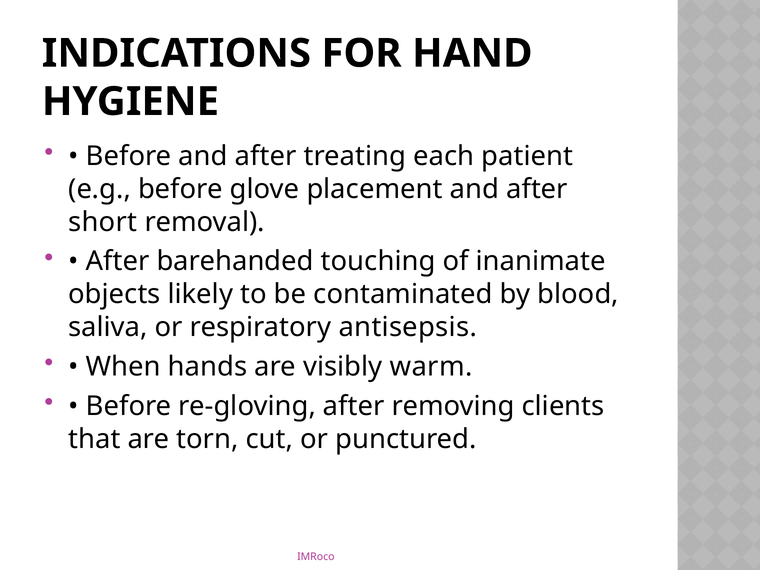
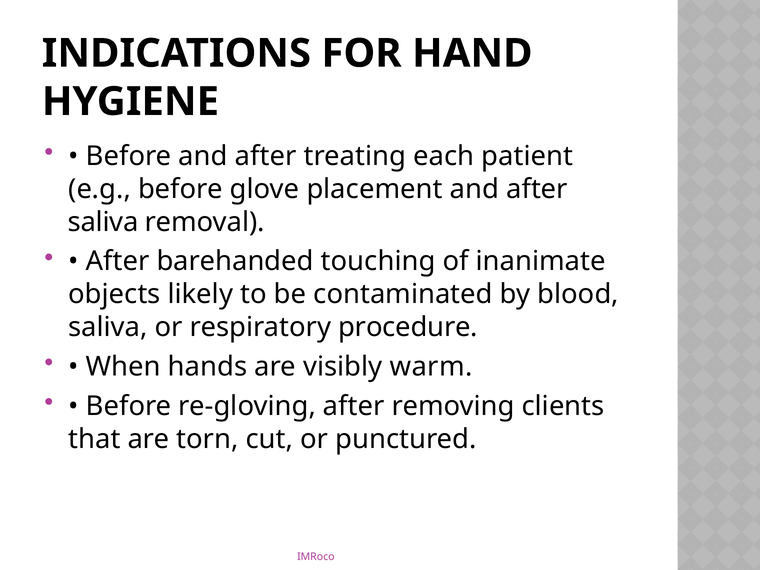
short at (103, 222): short -> saliva
antisepsis: antisepsis -> procedure
